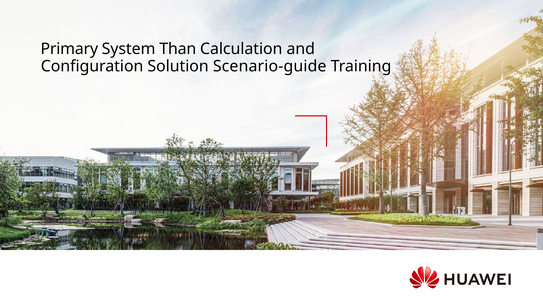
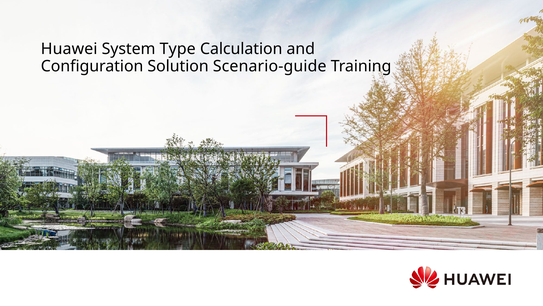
Primary: Primary -> Huawei
Than: Than -> Type
